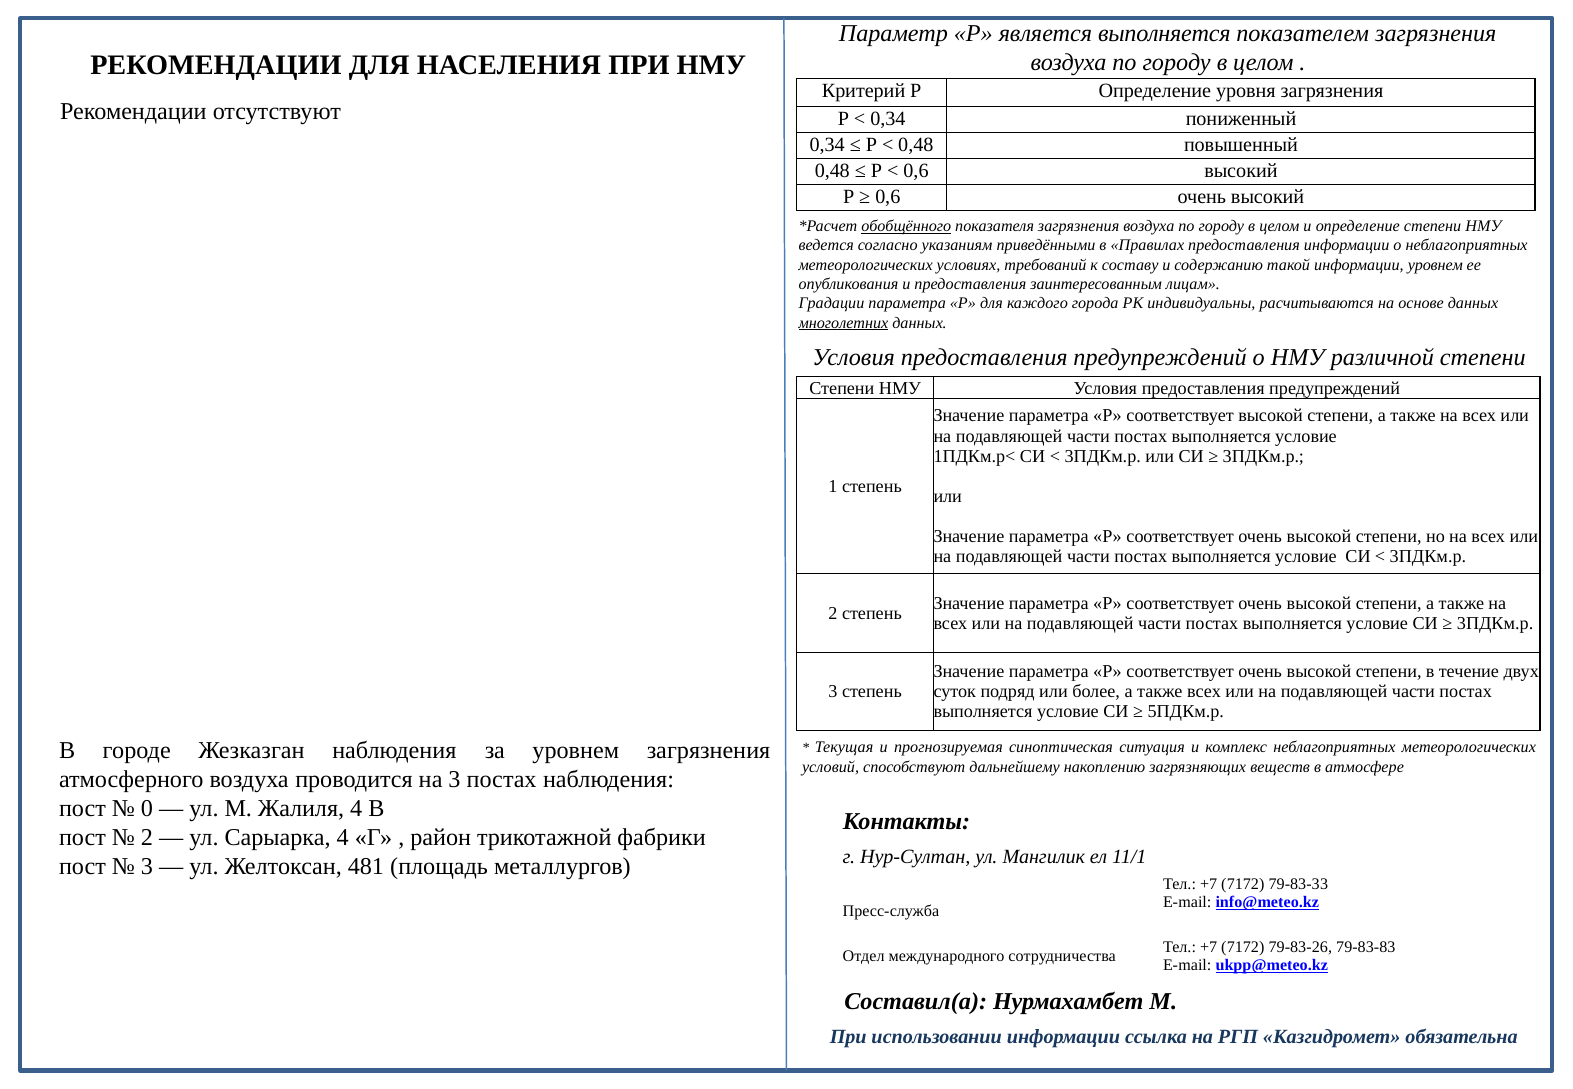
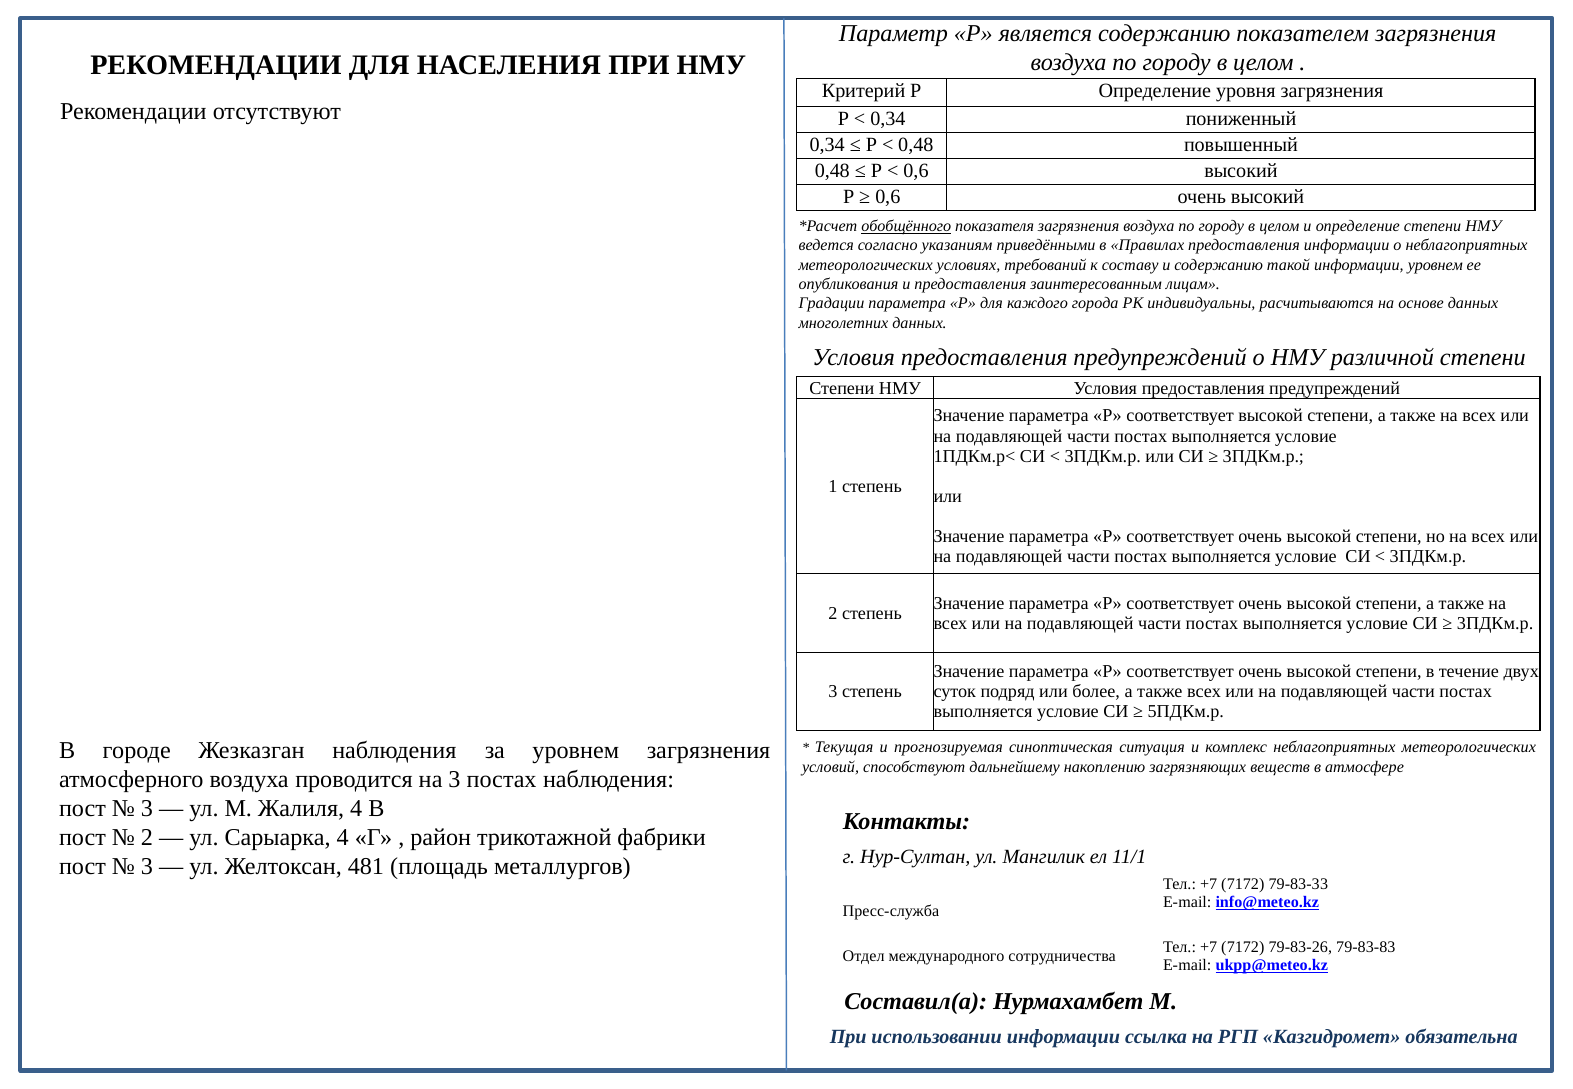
является выполняется: выполняется -> содержанию
многолетних underline: present -> none
0 at (147, 809): 0 -> 3
